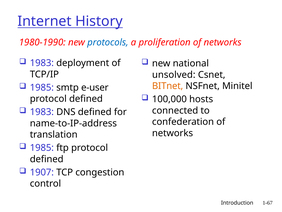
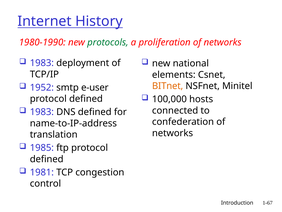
protocols colour: blue -> green
unsolved: unsolved -> elements
1985 at (42, 87): 1985 -> 1952
1907: 1907 -> 1981
